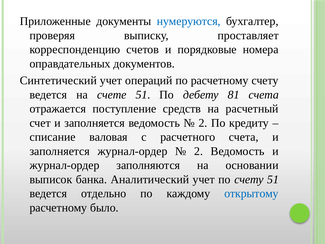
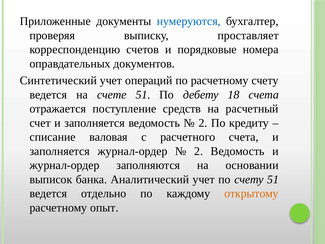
81: 81 -> 18
открытому colour: blue -> orange
было: было -> опыт
